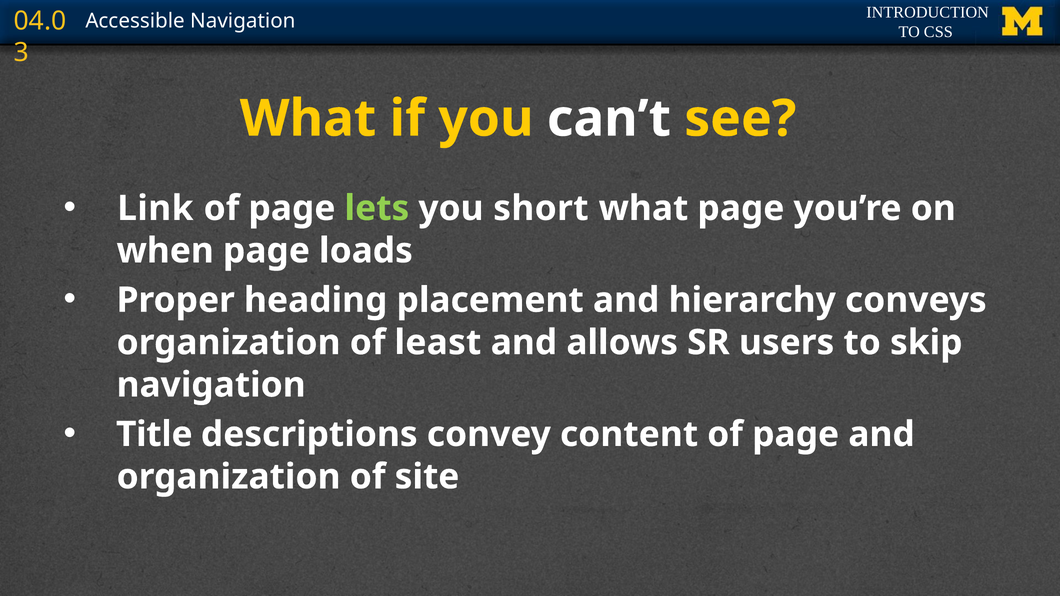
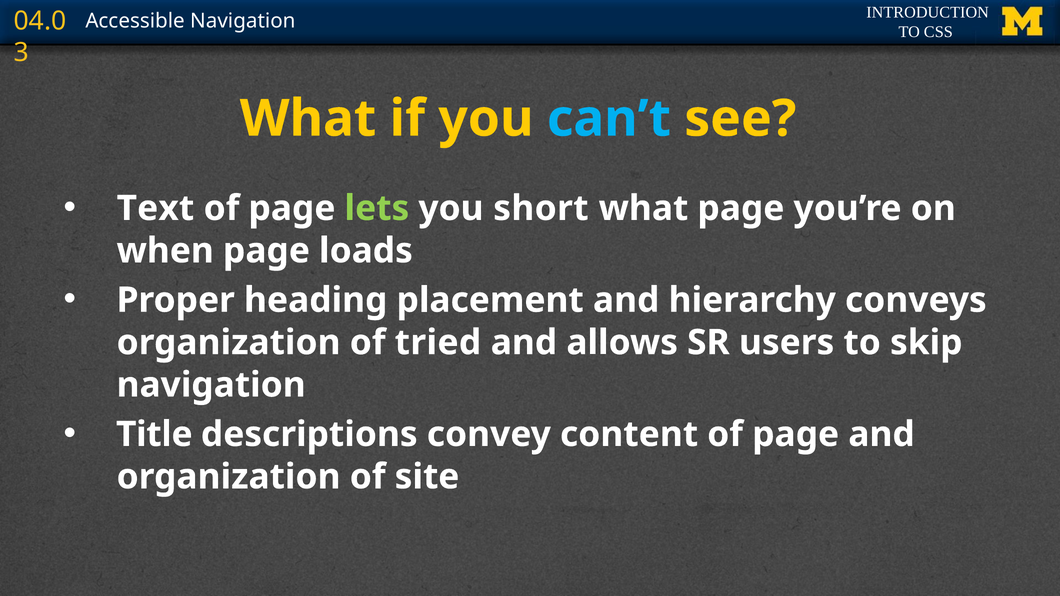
can’t colour: white -> light blue
Link: Link -> Text
least: least -> tried
